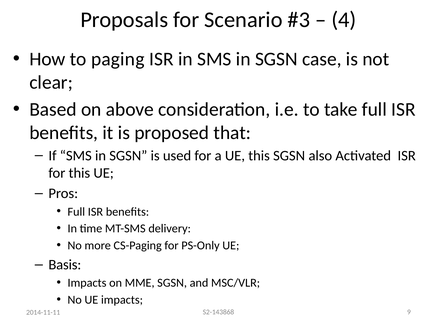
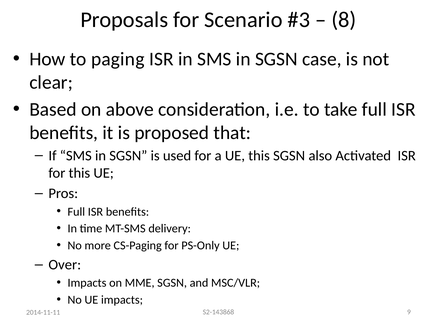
4: 4 -> 8
Basis: Basis -> Over
